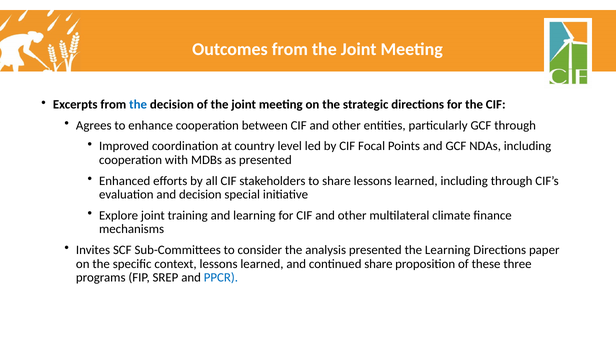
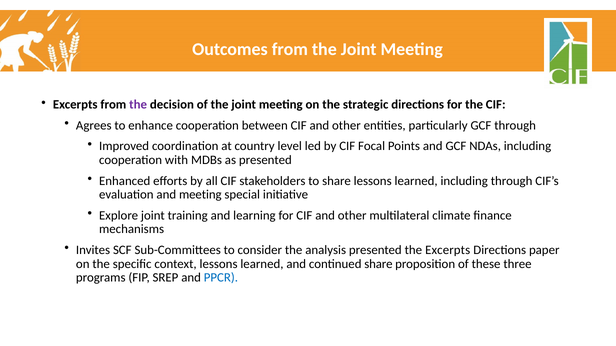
the at (138, 105) colour: blue -> purple
and decision: decision -> meeting
the Learning: Learning -> Excerpts
